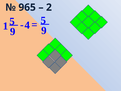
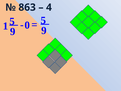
965: 965 -> 863
2: 2 -> 4
4: 4 -> 0
